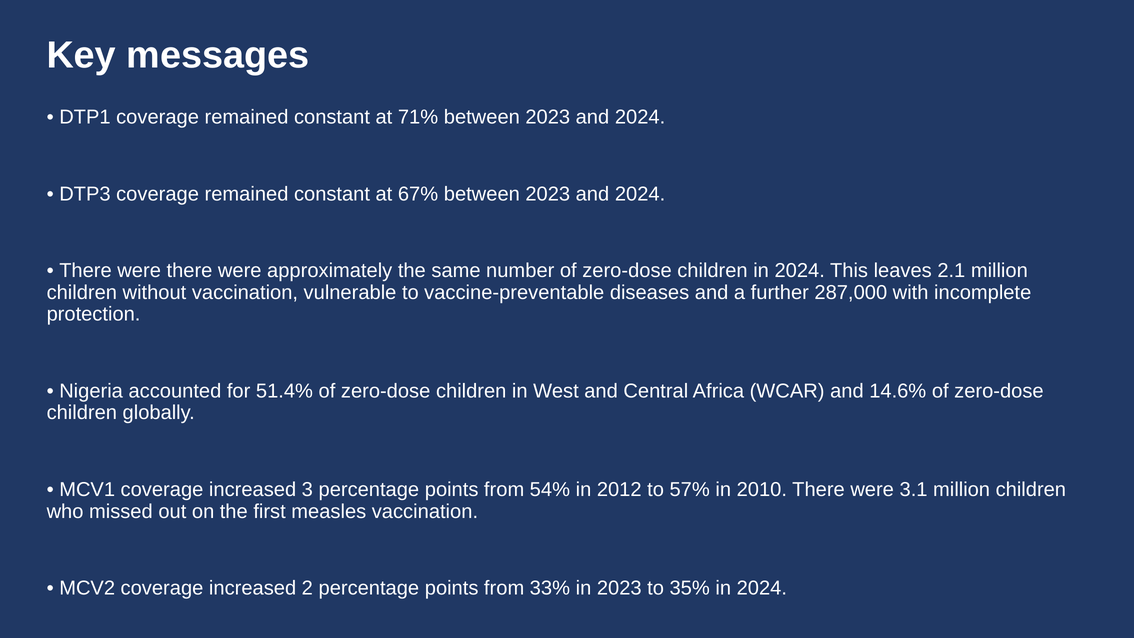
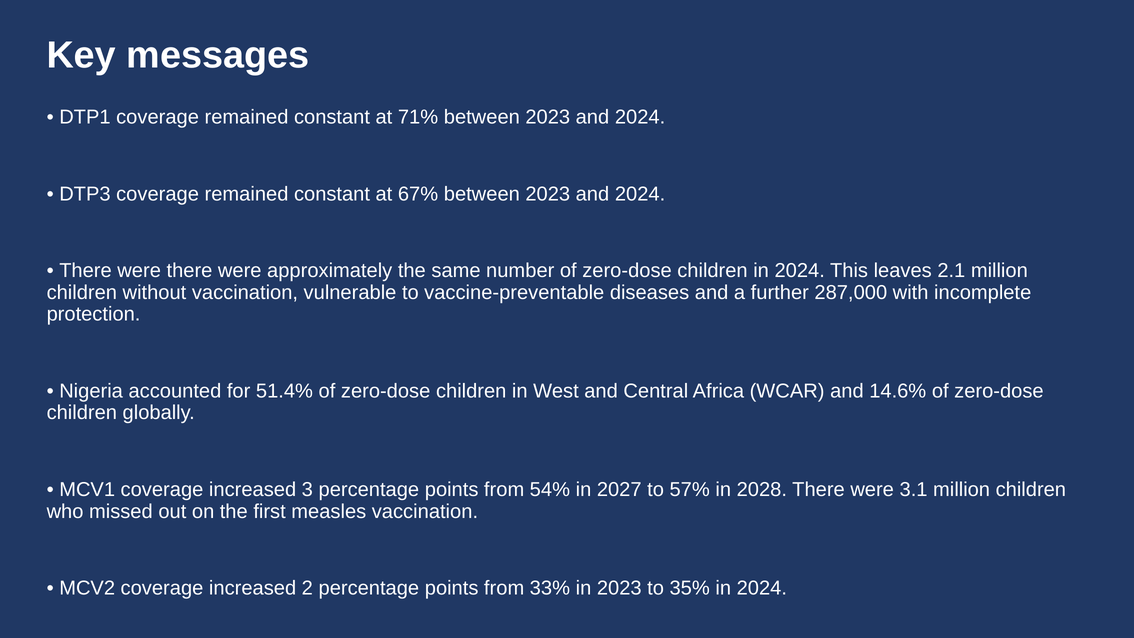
2012: 2012 -> 2027
2010: 2010 -> 2028
